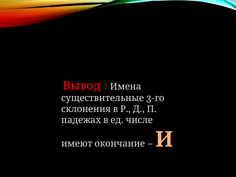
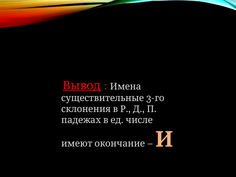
Вывод underline: none -> present
